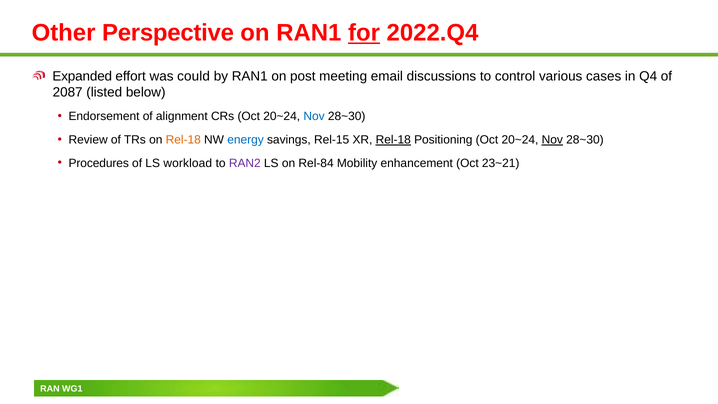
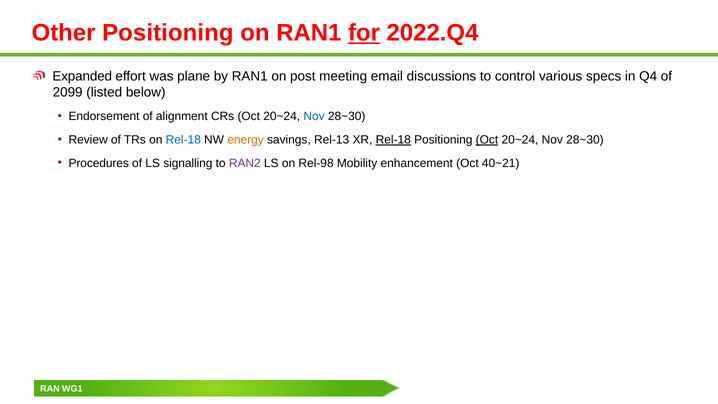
Other Perspective: Perspective -> Positioning
could: could -> plane
cases: cases -> specs
2087: 2087 -> 2099
Rel-18 at (183, 140) colour: orange -> blue
energy colour: blue -> orange
Rel-15: Rel-15 -> Rel-13
Oct at (487, 140) underline: none -> present
Nov at (552, 140) underline: present -> none
workload: workload -> signalling
Rel-84: Rel-84 -> Rel-98
23~21: 23~21 -> 40~21
